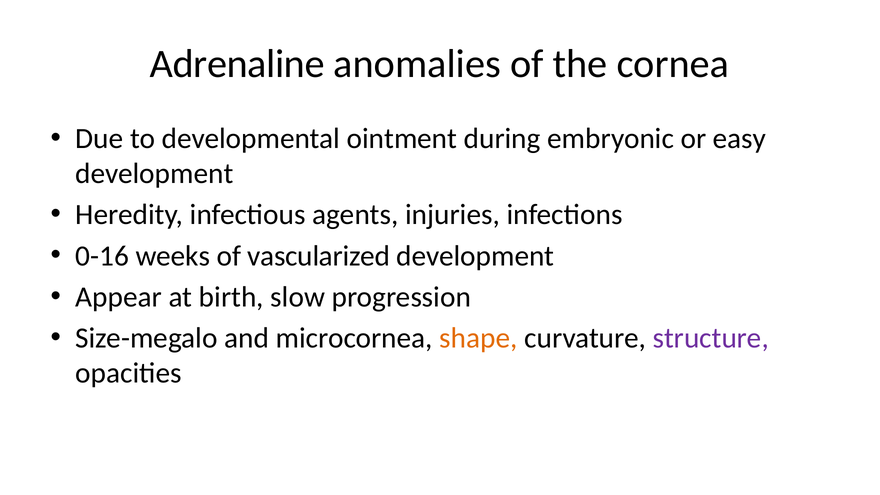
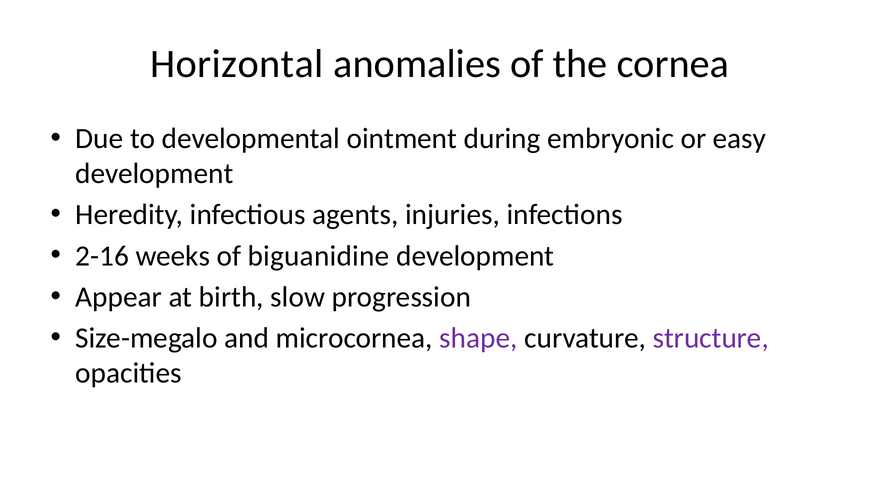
Adrenaline: Adrenaline -> Horizontal
0-16: 0-16 -> 2-16
vascularized: vascularized -> biguanidine
shape colour: orange -> purple
